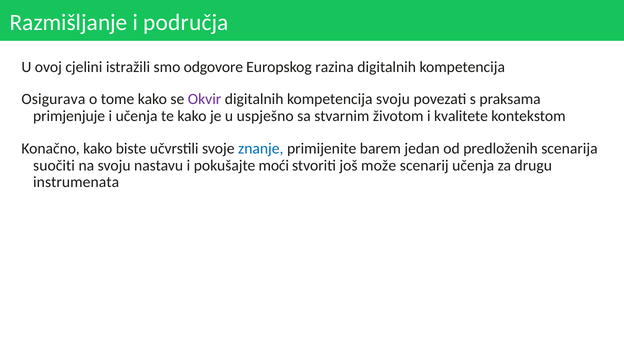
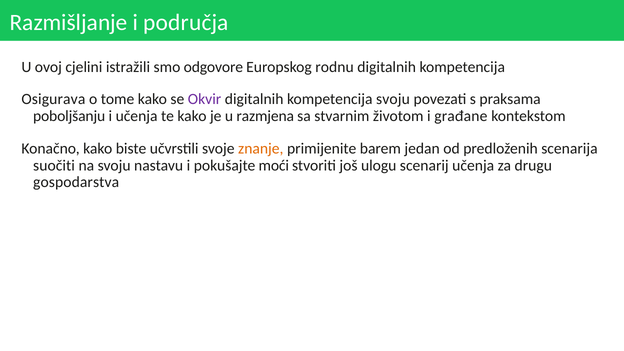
razina: razina -> rodnu
primjenjuje: primjenjuje -> poboljšanju
uspješno: uspješno -> razmjena
kvalitete: kvalitete -> građane
znanje colour: blue -> orange
može: može -> ulogu
instrumenata: instrumenata -> gospodarstva
